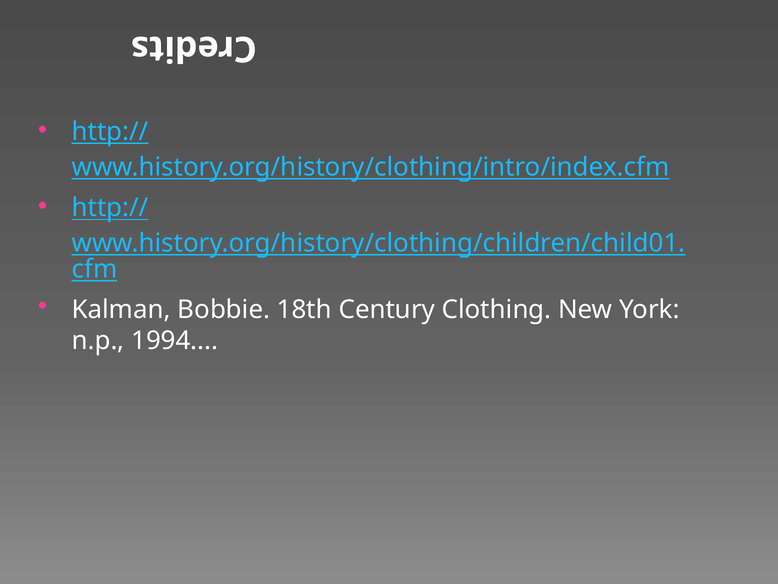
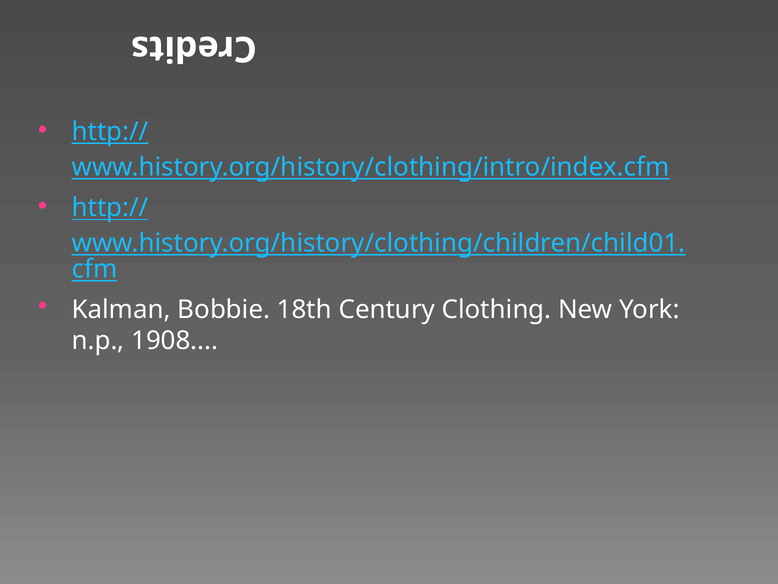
1994: 1994 -> 1908
